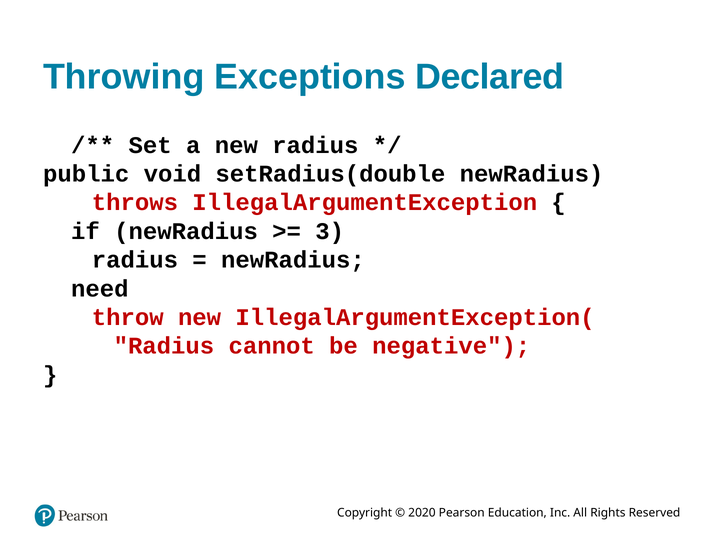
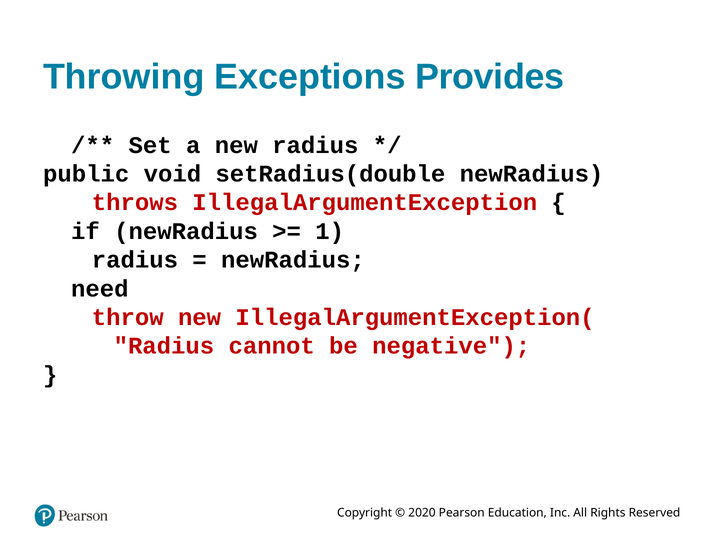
Declared: Declared -> Provides
3: 3 -> 1
